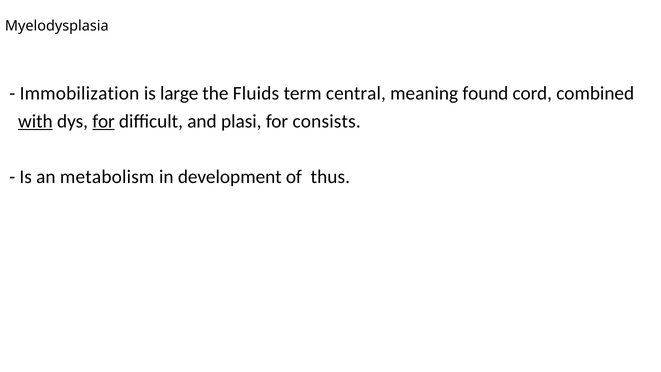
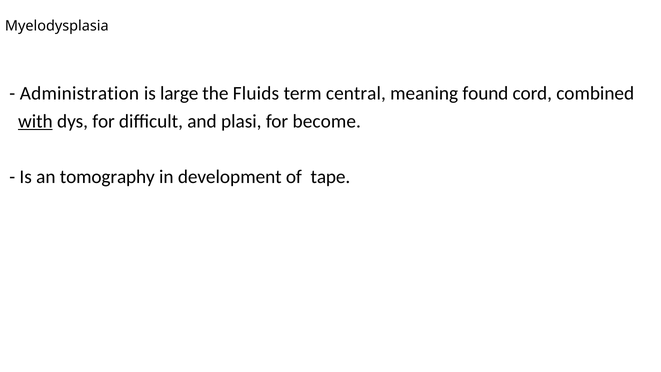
Immobilization: Immobilization -> Administration
for at (104, 121) underline: present -> none
consists: consists -> become
metabolism: metabolism -> tomography
thus: thus -> tape
